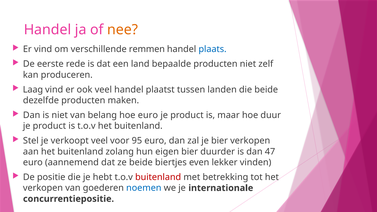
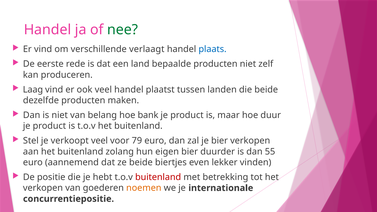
nee colour: orange -> green
remmen: remmen -> verlaagt
hoe euro: euro -> bank
95: 95 -> 79
47: 47 -> 55
noemen colour: blue -> orange
